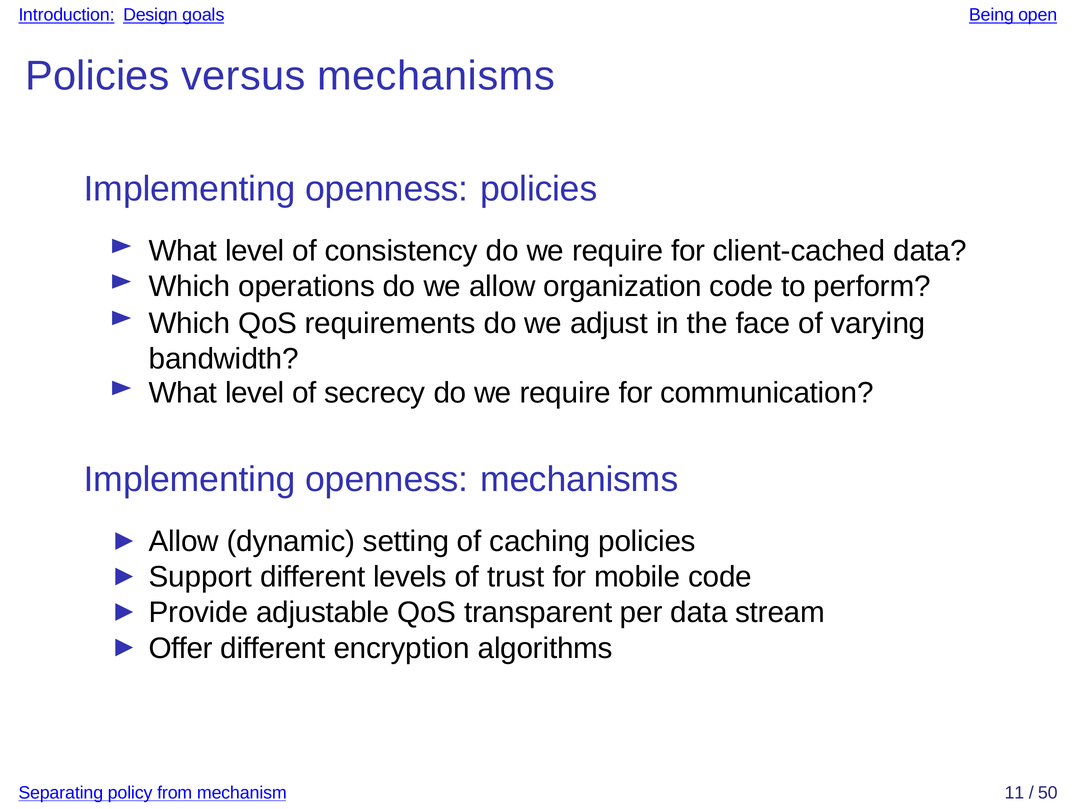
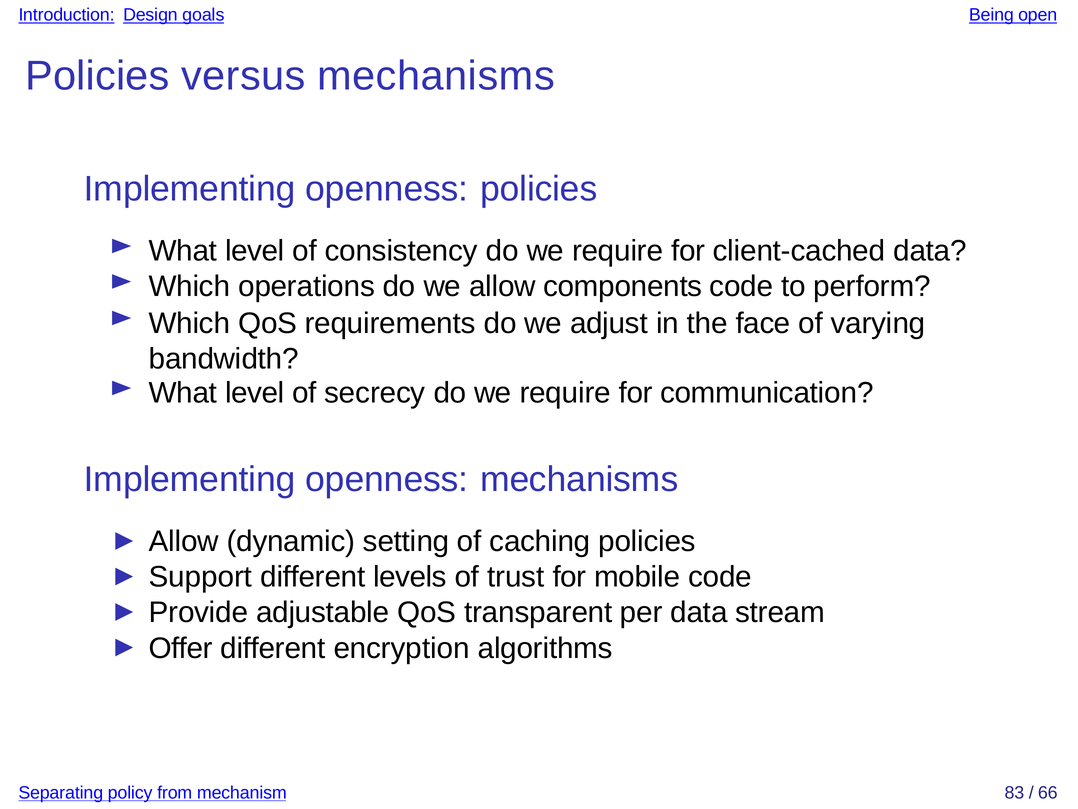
organization: organization -> components
11: 11 -> 83
50: 50 -> 66
